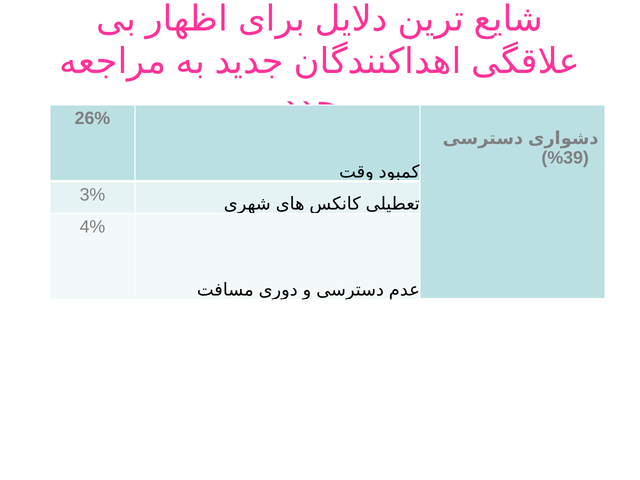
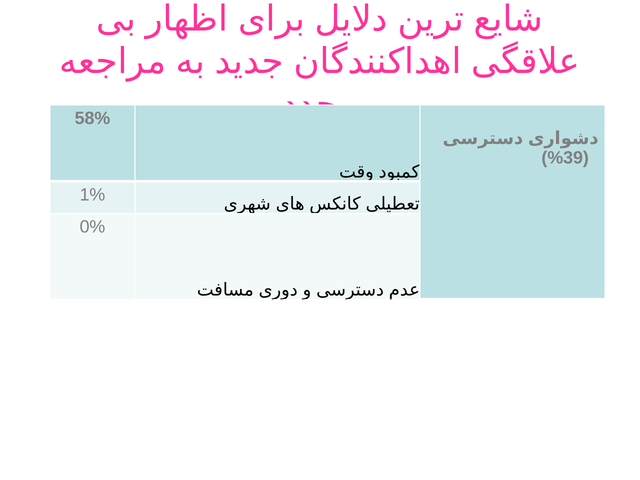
26%: 26% -> 58%
3%: 3% -> 1%
4%: 4% -> 0%
